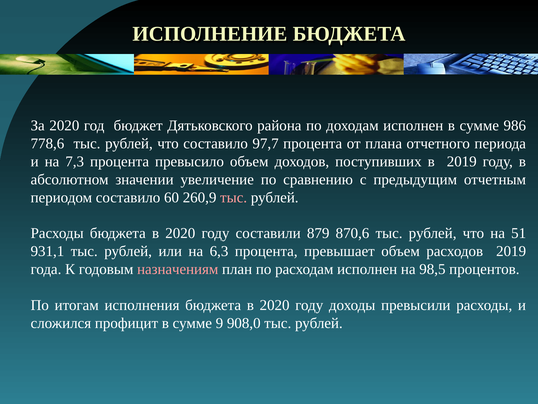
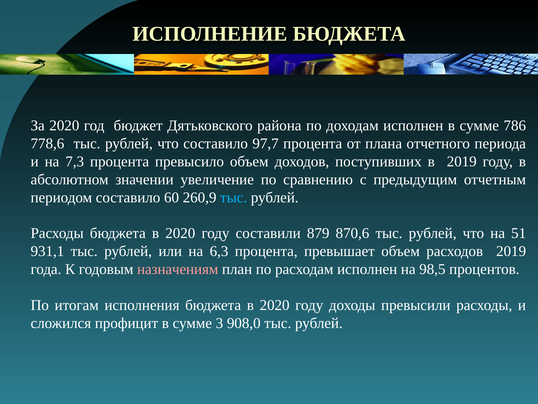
986: 986 -> 786
тыс at (234, 197) colour: pink -> light blue
9: 9 -> 3
